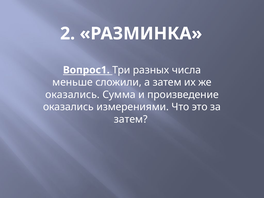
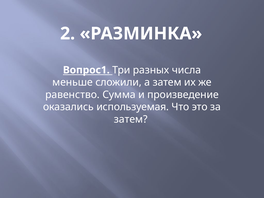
оказались at (72, 95): оказались -> равенство
измерениями: измерениями -> используемая
